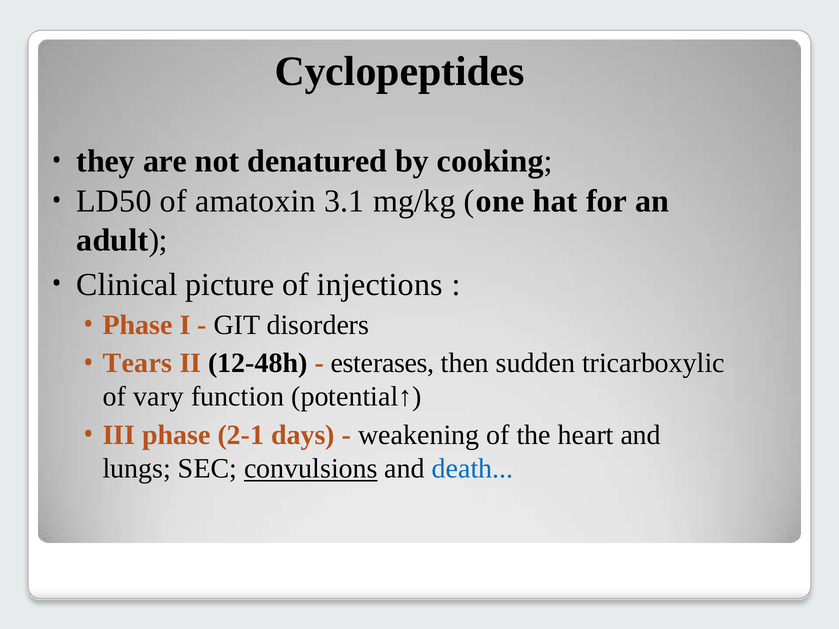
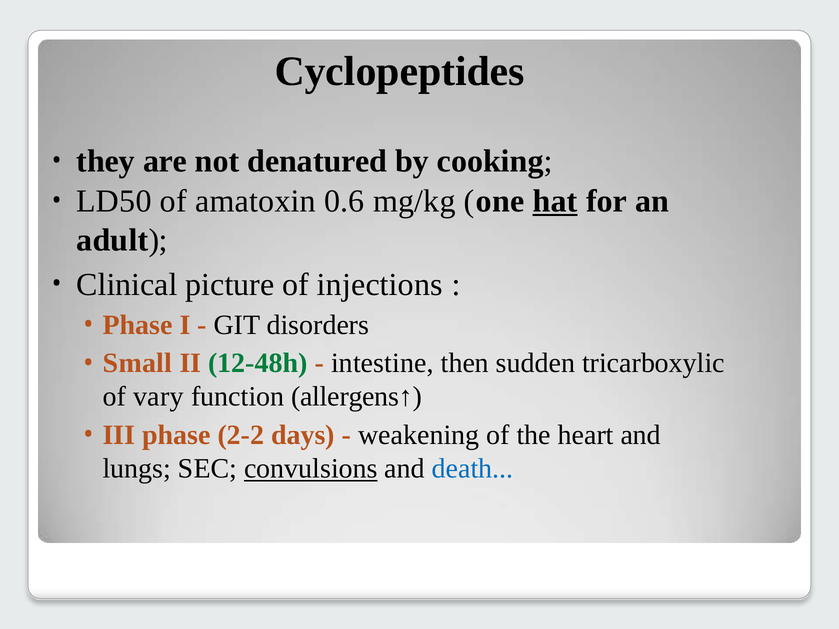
3.1: 3.1 -> 0.6
hat underline: none -> present
Tears: Tears -> Small
12-48h colour: black -> green
esterases: esterases -> intestine
potential↑: potential↑ -> allergens↑
2-1: 2-1 -> 2-2
